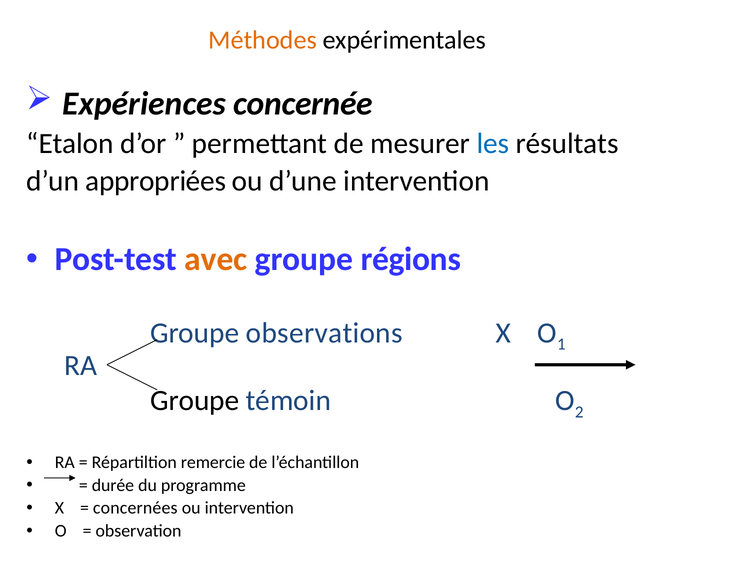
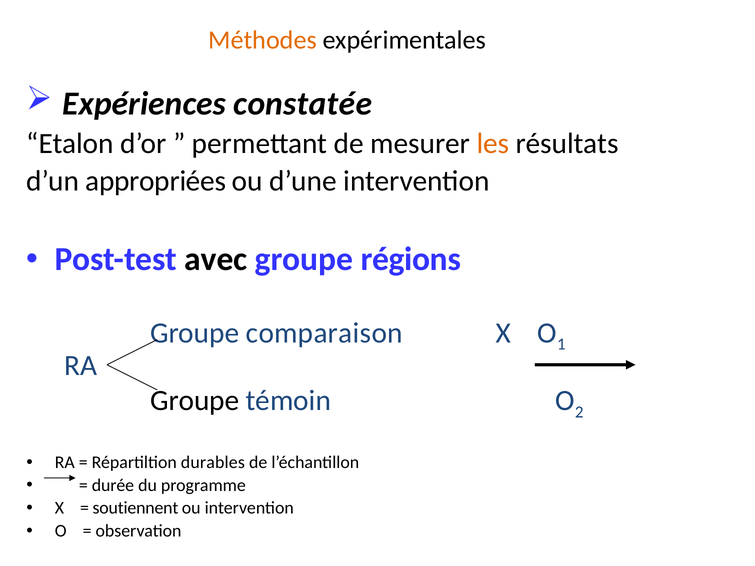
concernée: concernée -> constatée
les colour: blue -> orange
avec colour: orange -> black
observations: observations -> comparaison
remercie: remercie -> durables
concernées: concernées -> soutiennent
